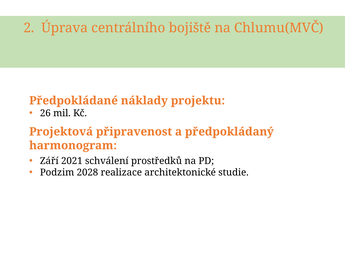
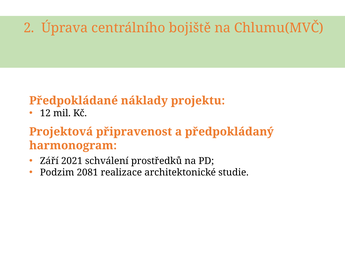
26: 26 -> 12
2028: 2028 -> 2081
